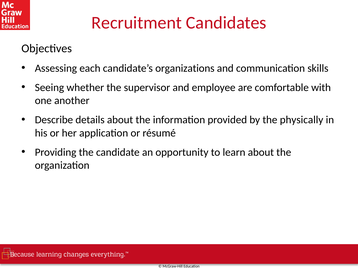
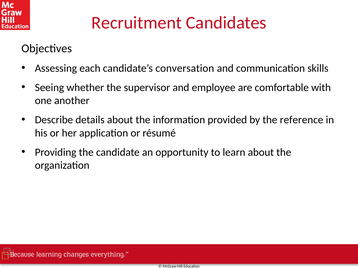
organizations: organizations -> conversation
physically: physically -> reference
